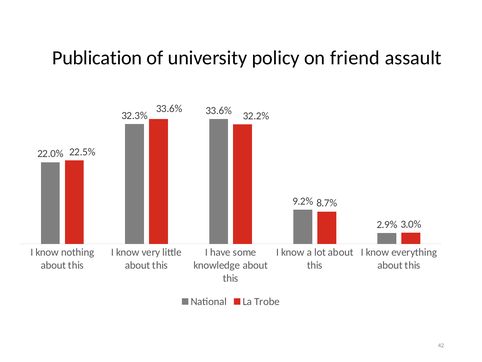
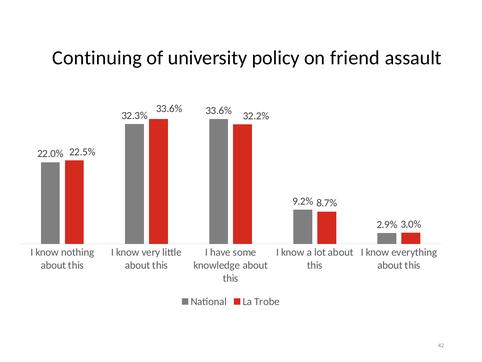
Publication: Publication -> Continuing
